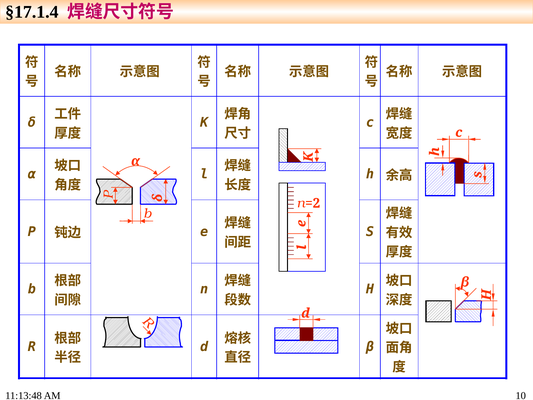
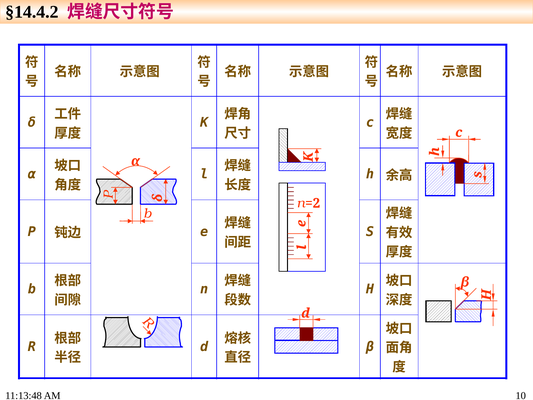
§17.1.4: §17.1.4 -> §14.4.2
